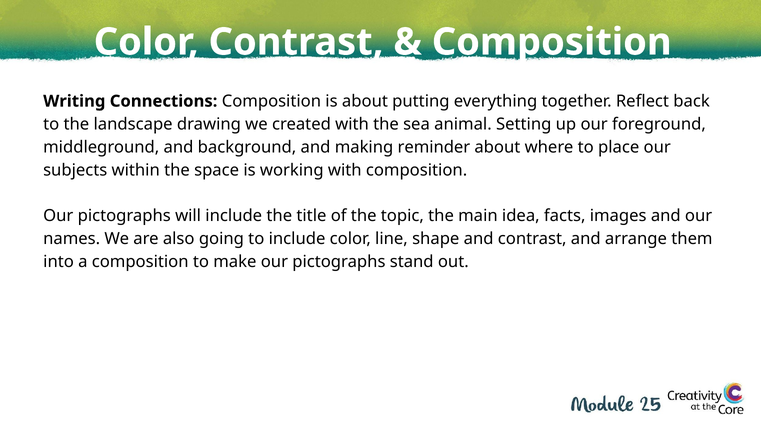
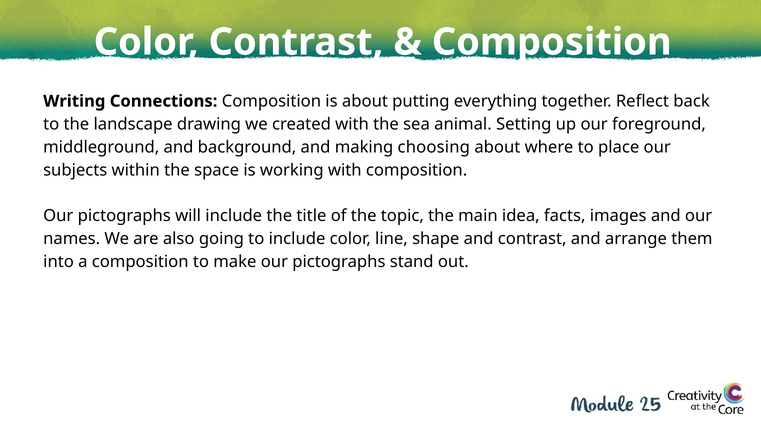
reminder: reminder -> choosing
